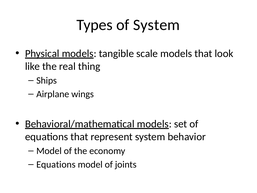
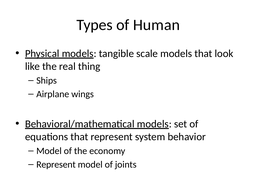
of System: System -> Human
Equations at (56, 164): Equations -> Represent
